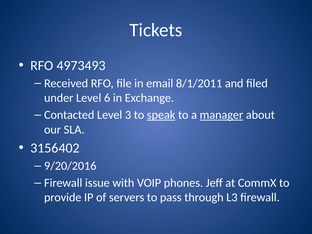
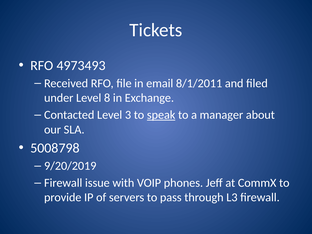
6: 6 -> 8
manager underline: present -> none
3156402: 3156402 -> 5008798
9/20/2016: 9/20/2016 -> 9/20/2019
